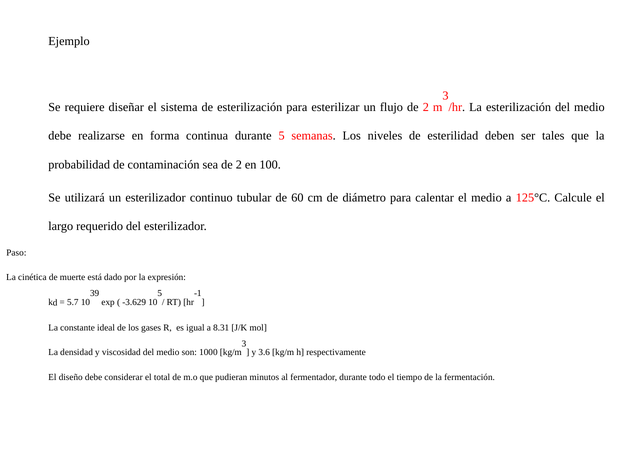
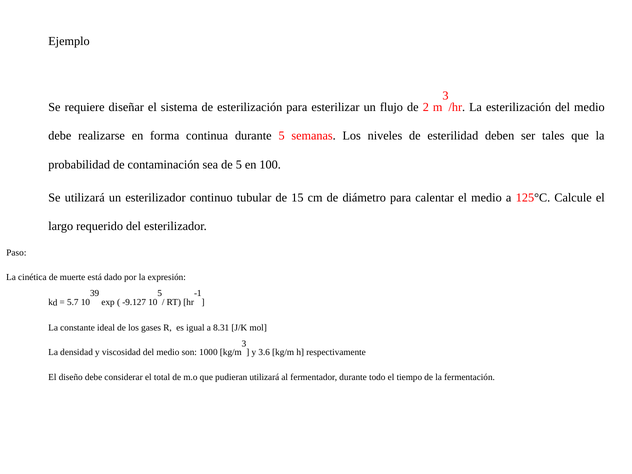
sea de 2: 2 -> 5
60: 60 -> 15
-3.629: -3.629 -> -9.127
pudieran minutos: minutos -> utilizará
